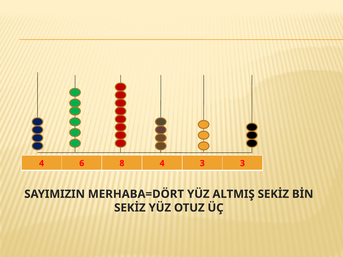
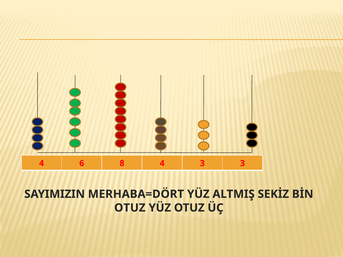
SEKİZ at (130, 208): SEKİZ -> OTUZ
